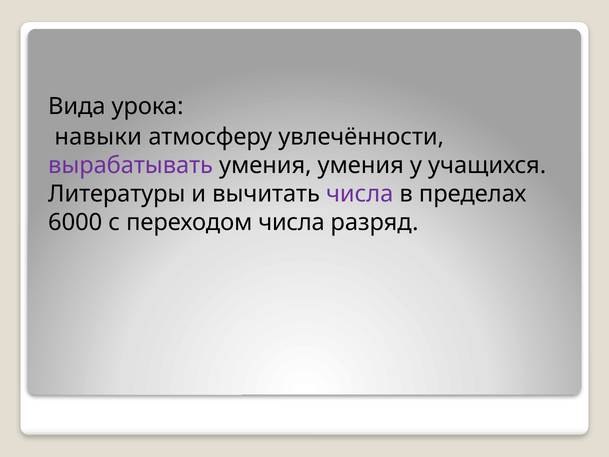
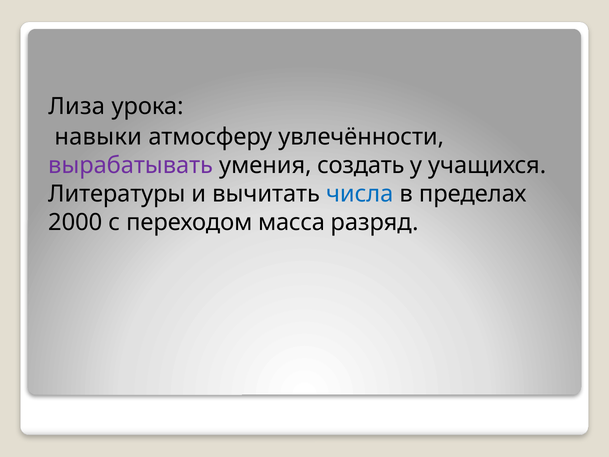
Вида: Вида -> Лиза
умения умения: умения -> создать
числа at (360, 194) colour: purple -> blue
6000: 6000 -> 2000
переходом числа: числа -> масса
